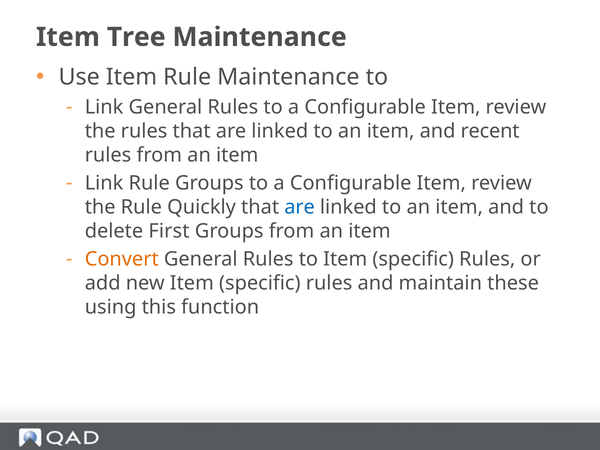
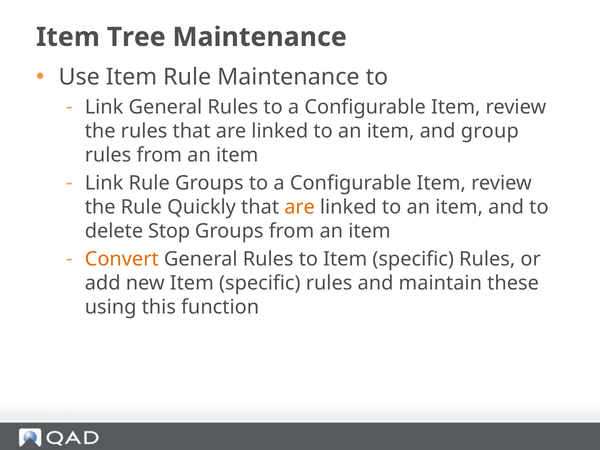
recent: recent -> group
are at (300, 207) colour: blue -> orange
First: First -> Stop
